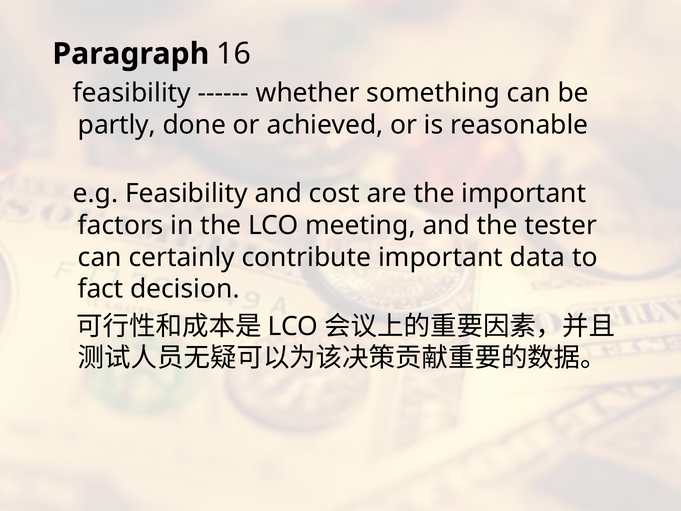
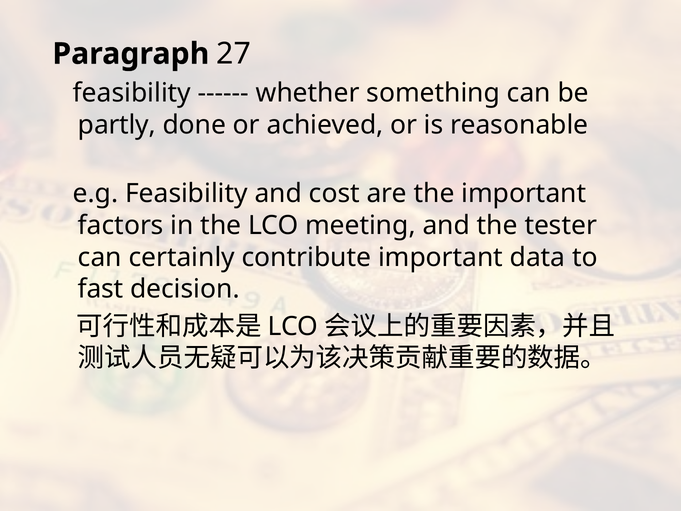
16: 16 -> 27
fact: fact -> fast
